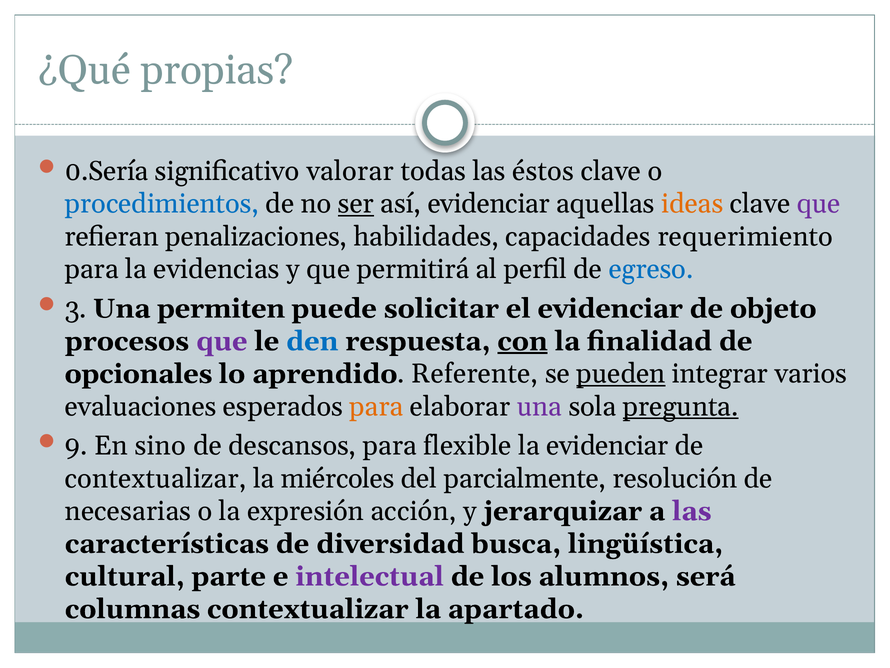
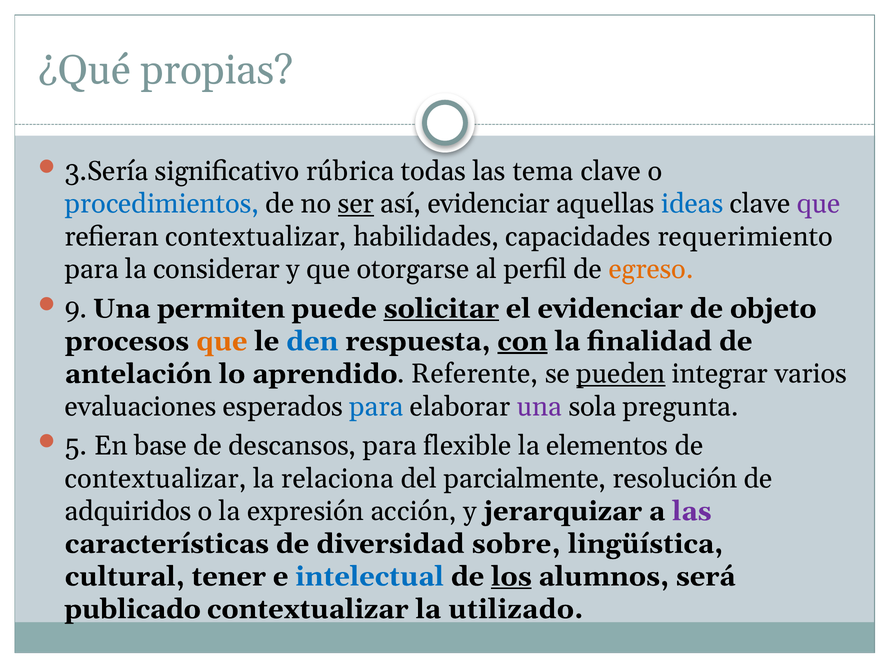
0.Sería: 0.Sería -> 3.Sería
valorar: valorar -> rúbrica
éstos: éstos -> tema
ideas colour: orange -> blue
refieran penalizaciones: penalizaciones -> contextualizar
evidencias: evidencias -> considerar
permitirá: permitirá -> otorgarse
egreso colour: blue -> orange
3: 3 -> 9
solicitar underline: none -> present
que at (222, 341) colour: purple -> orange
opcionales: opcionales -> antelación
para at (376, 406) colour: orange -> blue
pregunta underline: present -> none
9: 9 -> 5
sino: sino -> base
la evidenciar: evidenciar -> elementos
miércoles: miércoles -> relaciona
necesarias: necesarias -> adquiridos
busca: busca -> sobre
parte: parte -> tener
intelectual colour: purple -> blue
los underline: none -> present
columnas: columnas -> publicado
apartado: apartado -> utilizado
